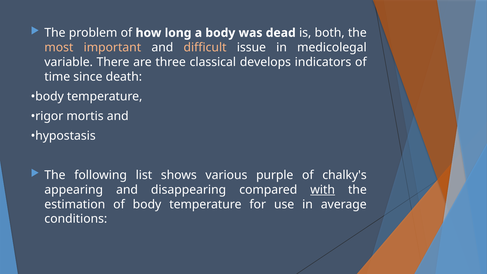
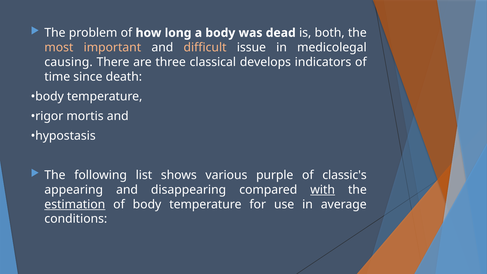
variable: variable -> causing
chalky's: chalky's -> classic's
estimation underline: none -> present
